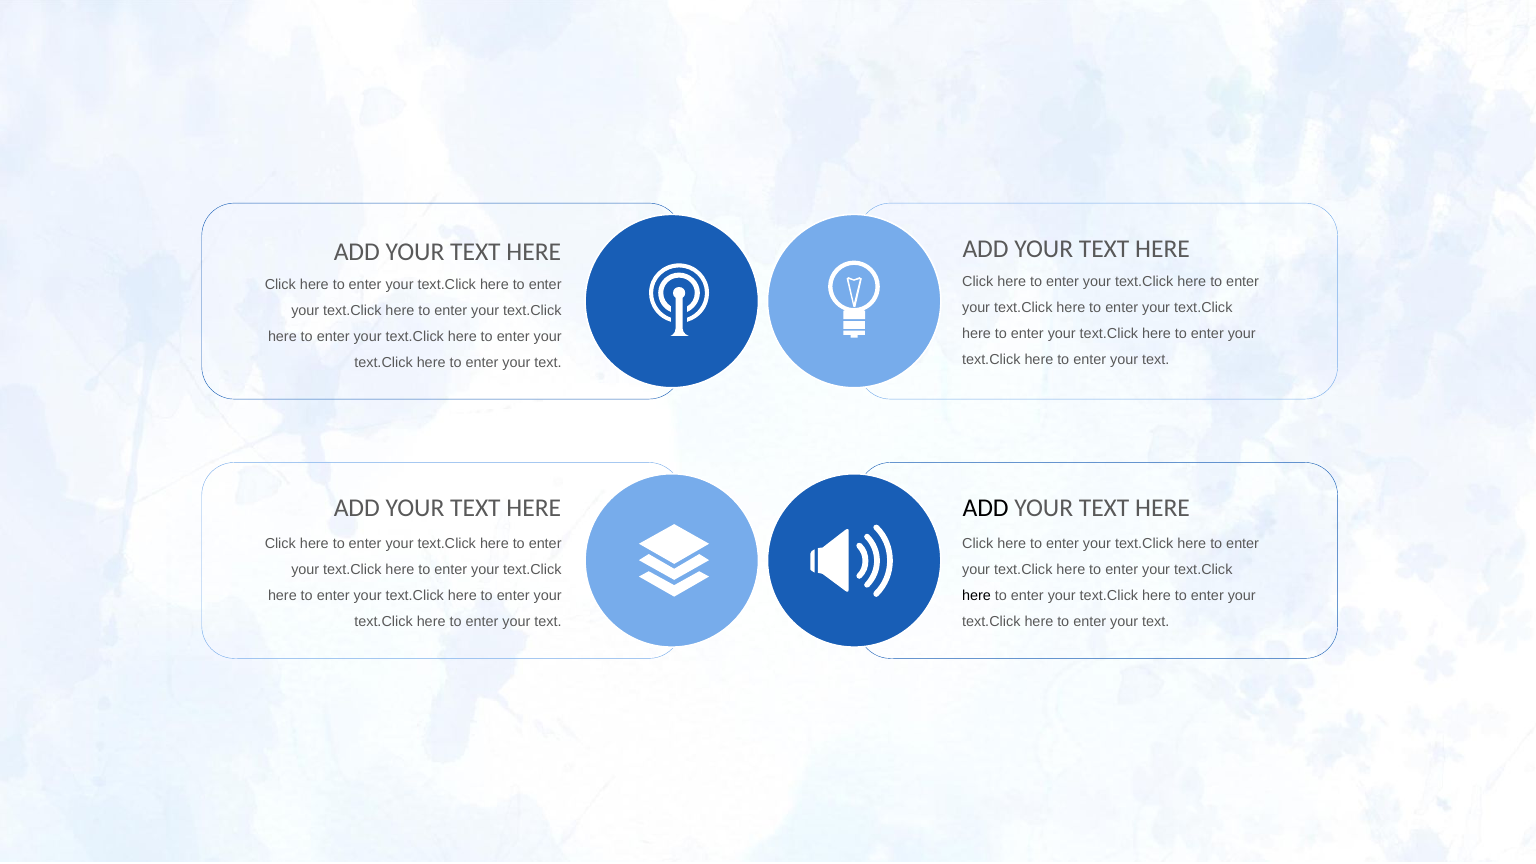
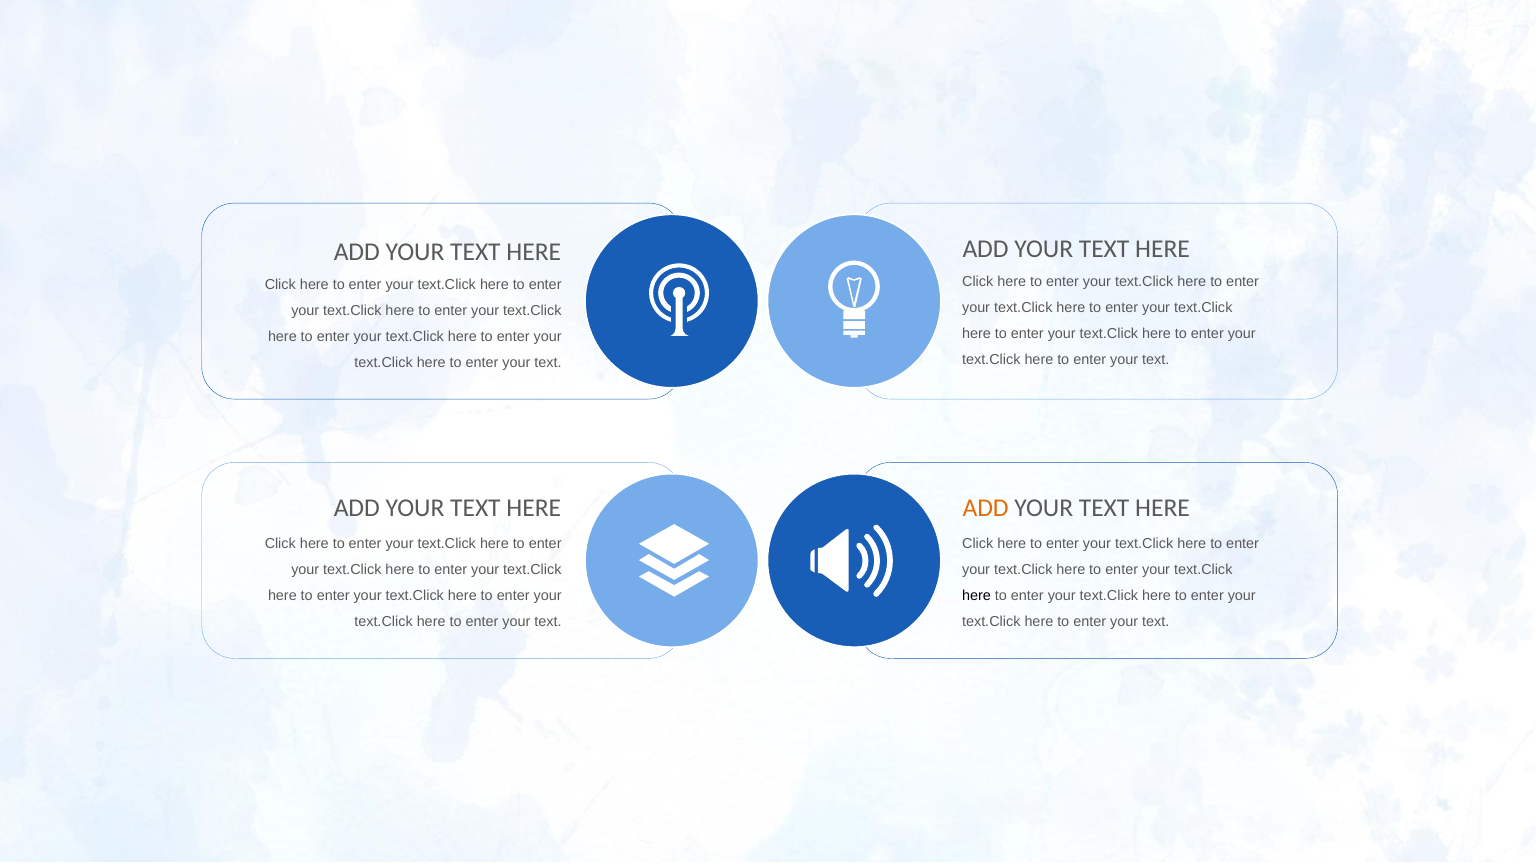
ADD at (986, 508) colour: black -> orange
